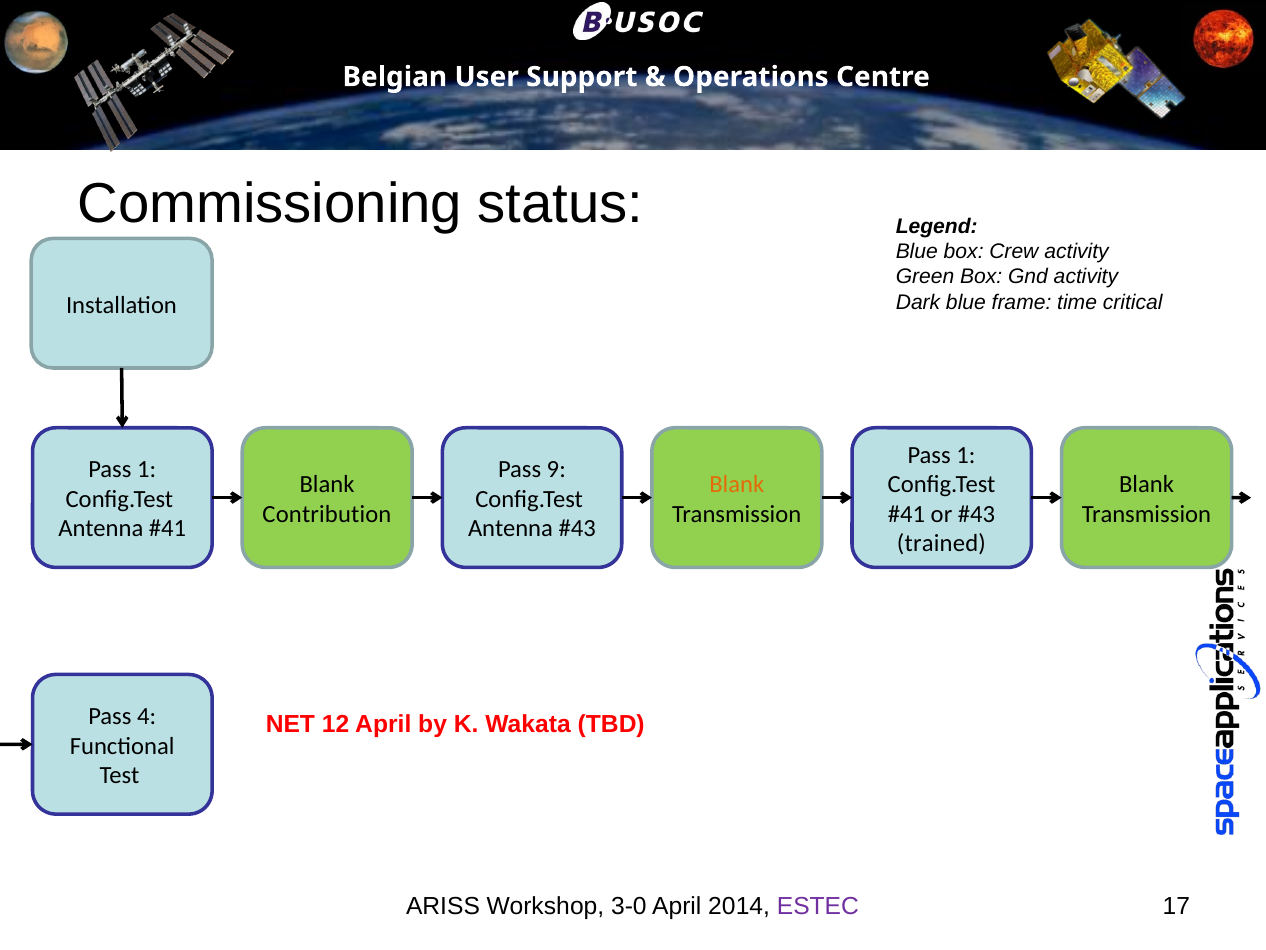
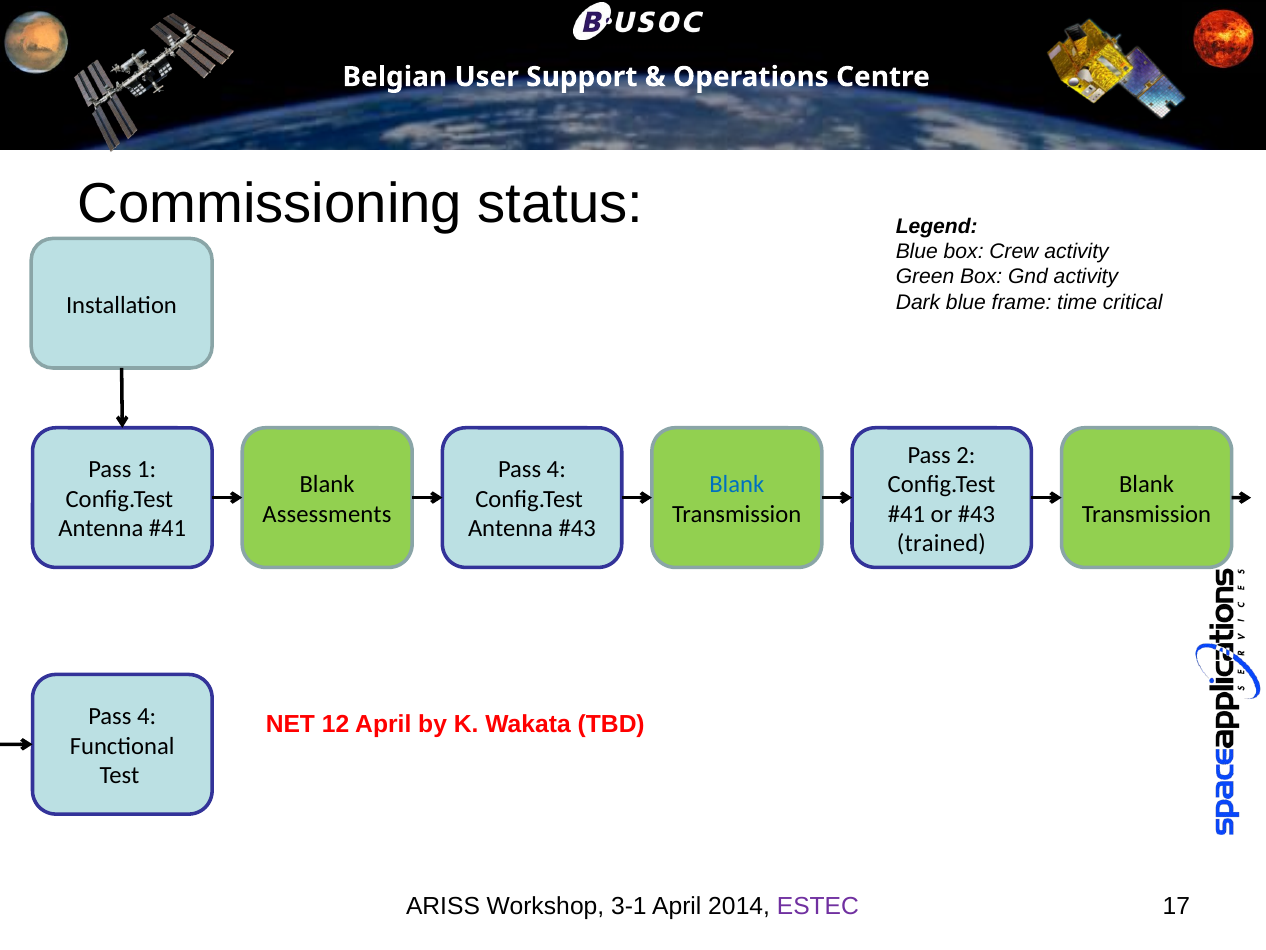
1 at (966, 455): 1 -> 2
9 at (556, 469): 9 -> 4
Blank at (737, 484) colour: orange -> blue
Contribution: Contribution -> Assessments
3-0: 3-0 -> 3-1
